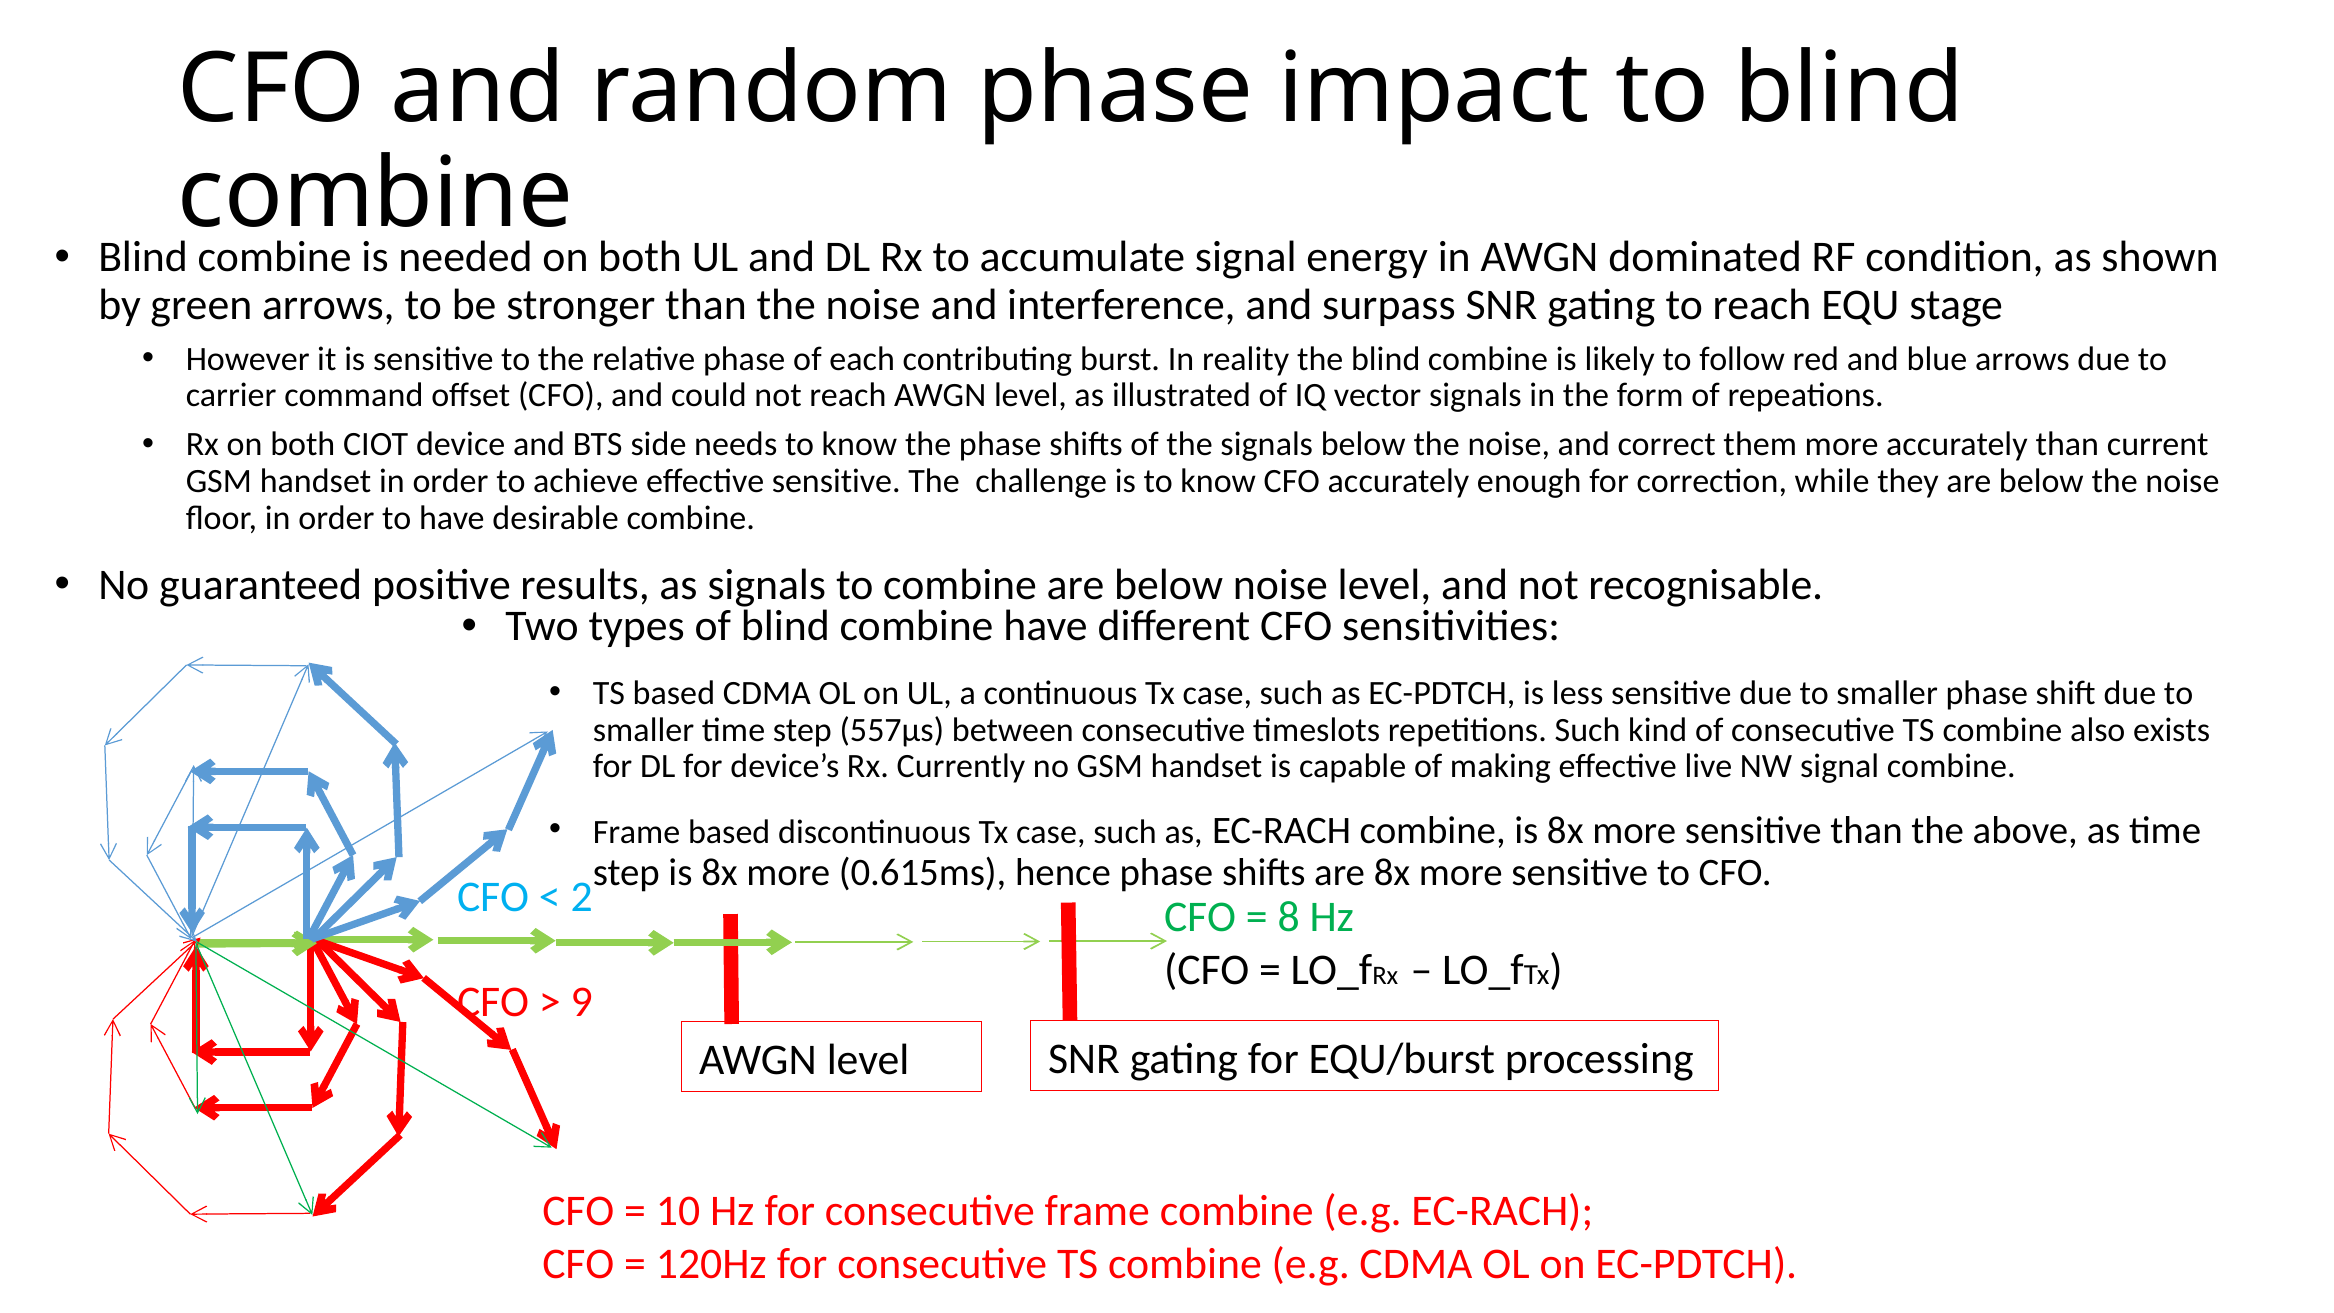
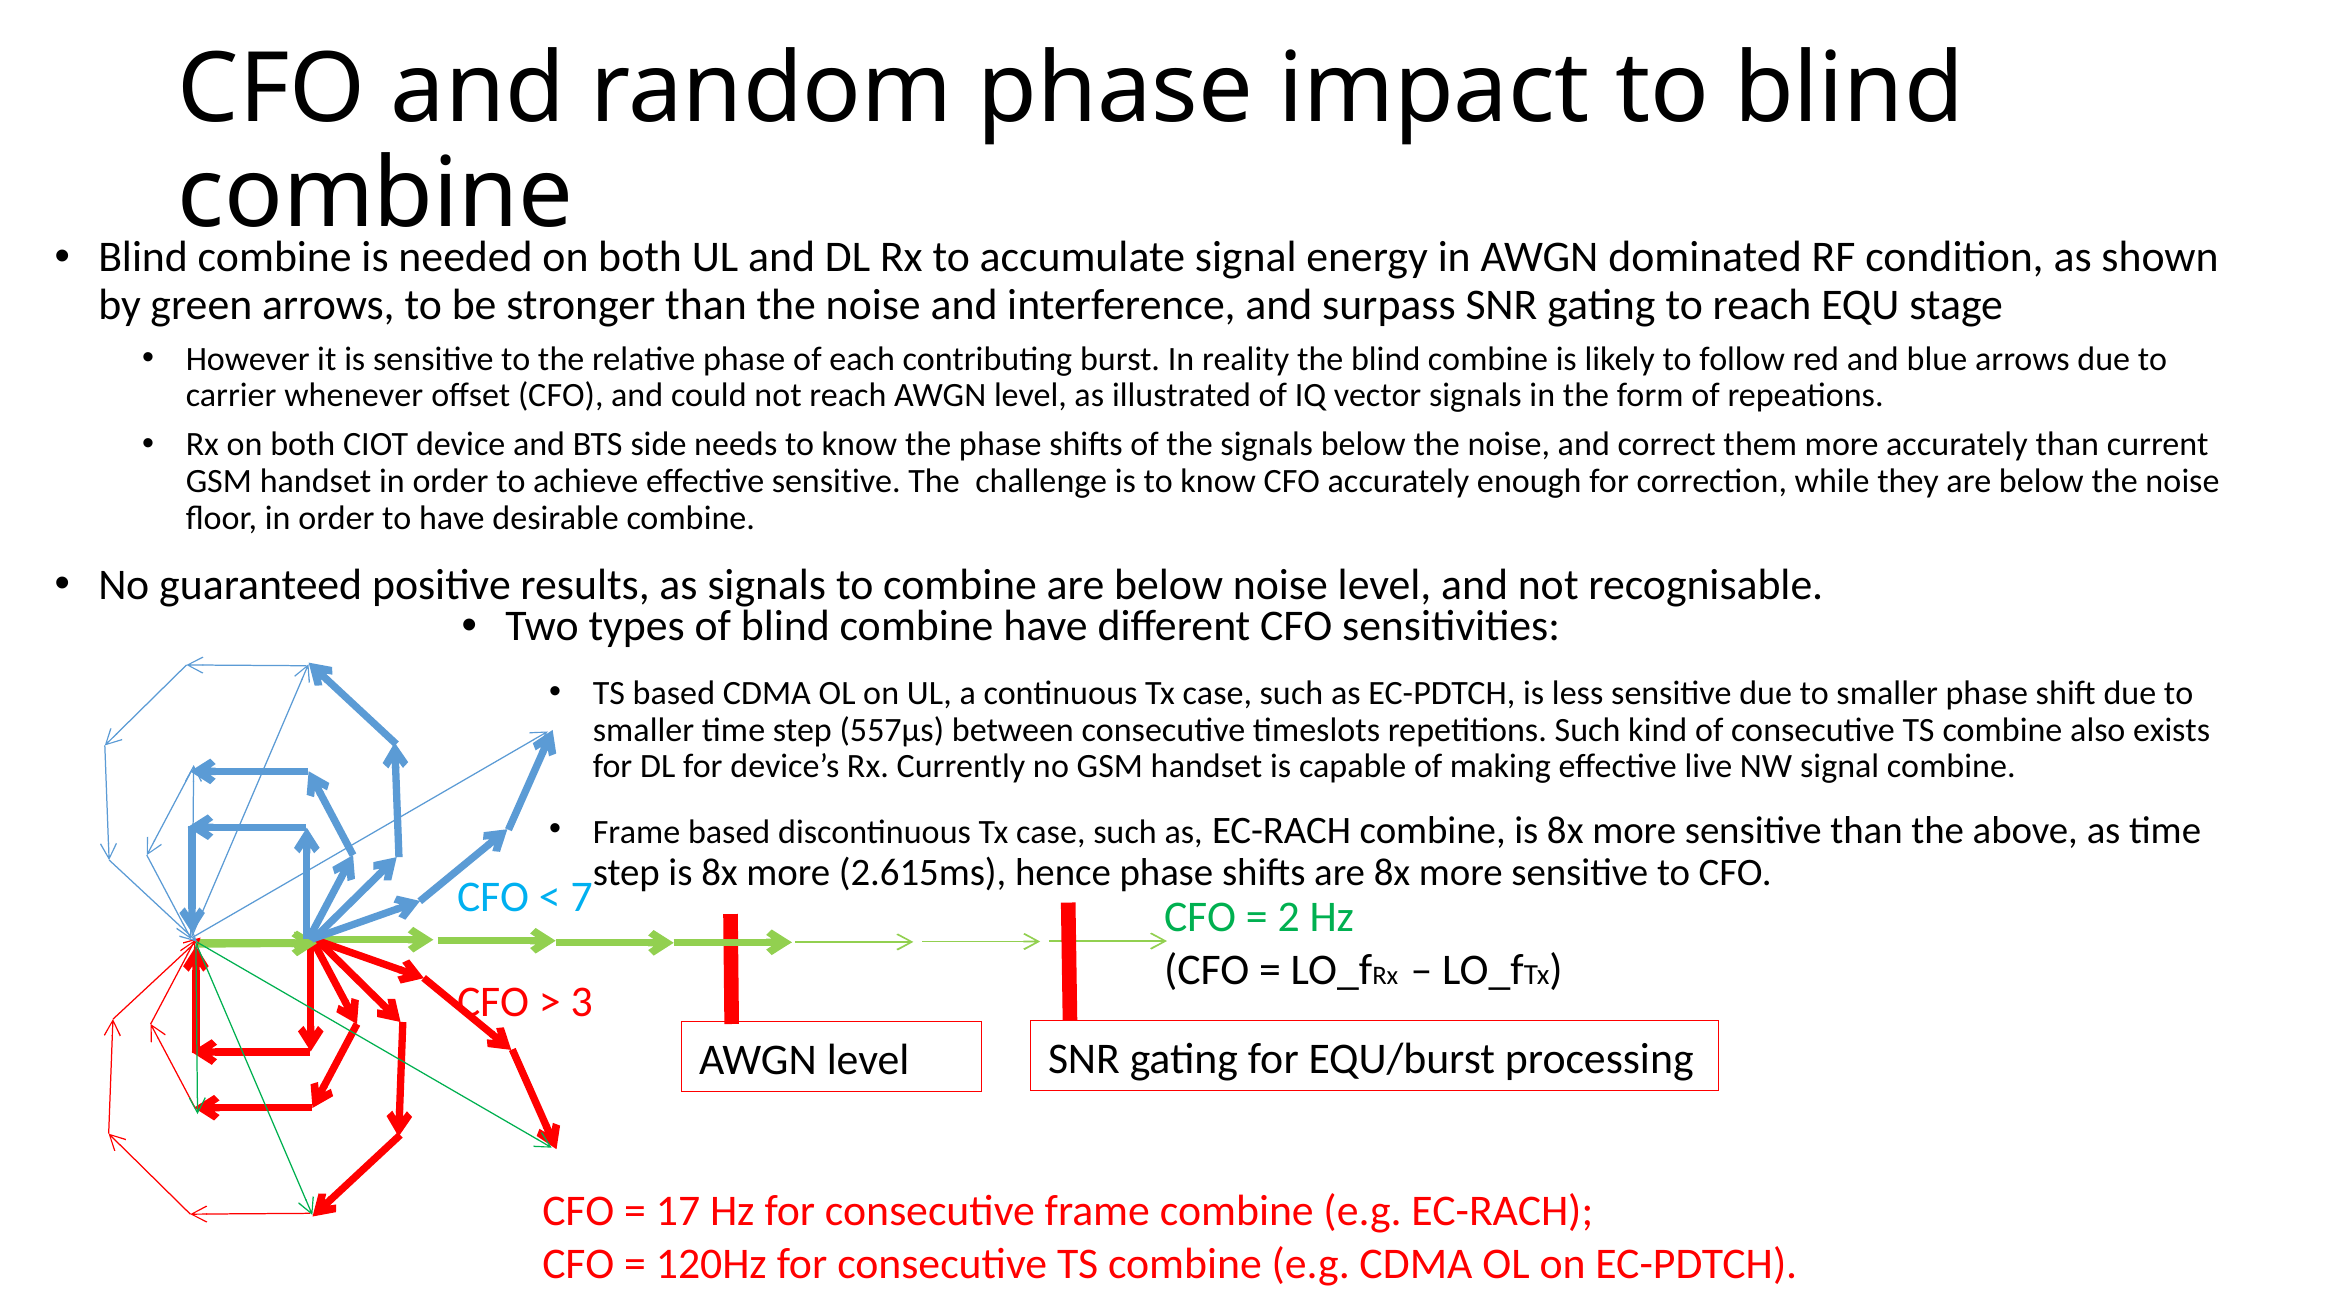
command: command -> whenever
0.615ms: 0.615ms -> 2.615ms
2: 2 -> 7
8: 8 -> 2
9: 9 -> 3
10: 10 -> 17
